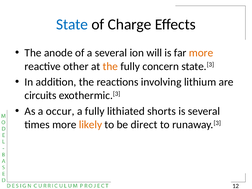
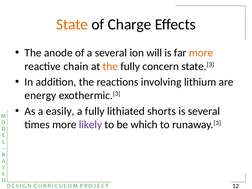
State colour: blue -> orange
other: other -> chain
circuits: circuits -> energy
occur: occur -> easily
likely colour: orange -> purple
direct: direct -> which
